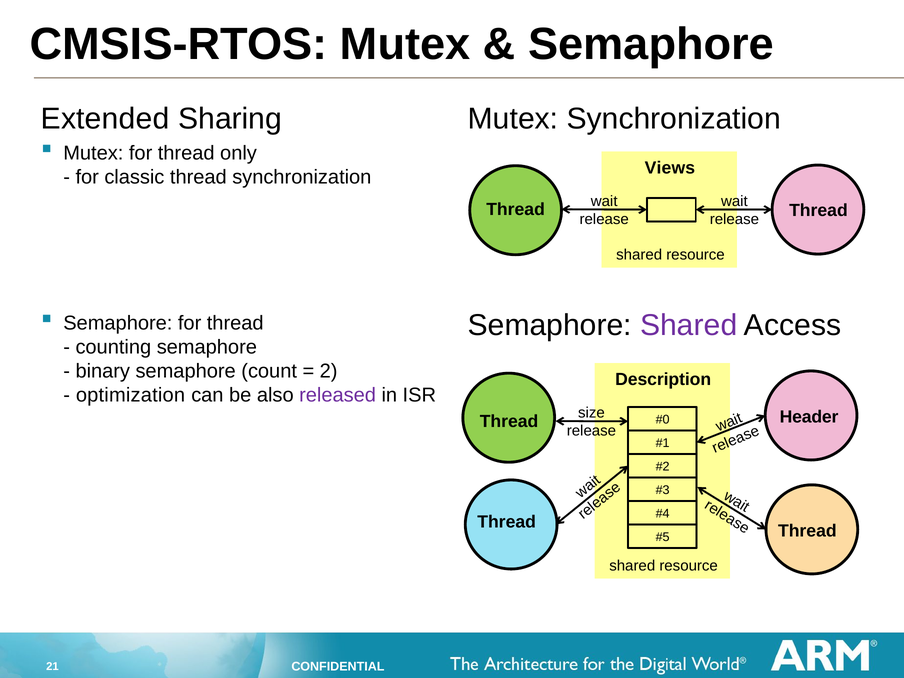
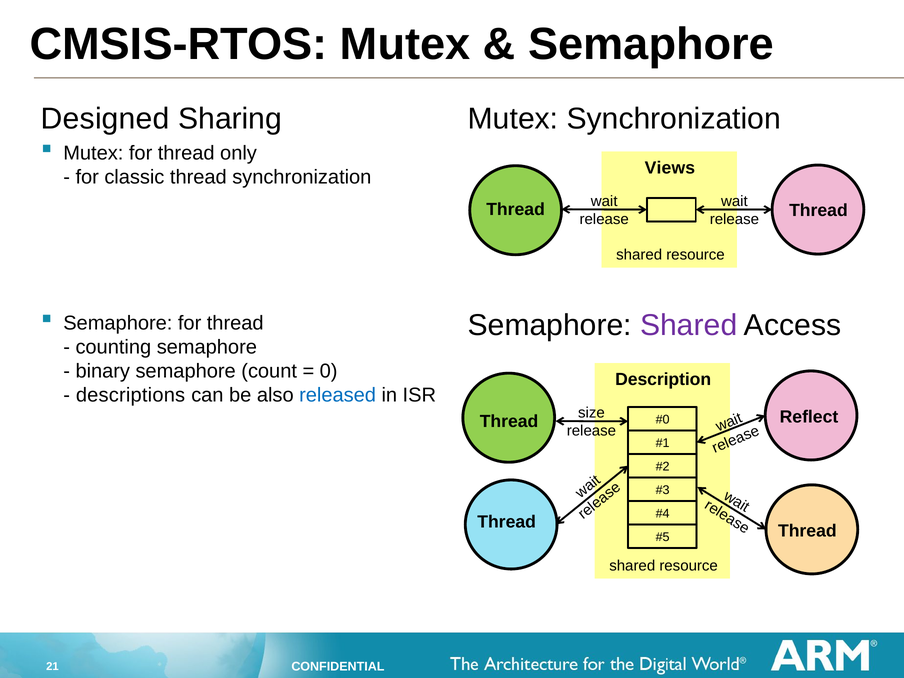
Extended: Extended -> Designed
2: 2 -> 0
optimization: optimization -> descriptions
released colour: purple -> blue
Header: Header -> Reflect
